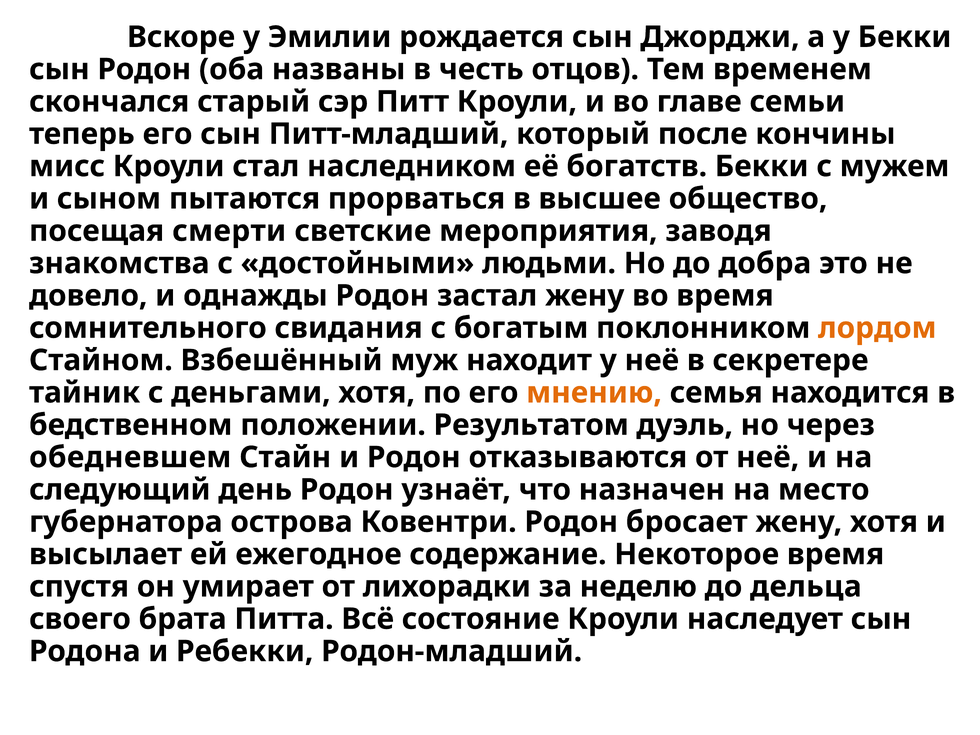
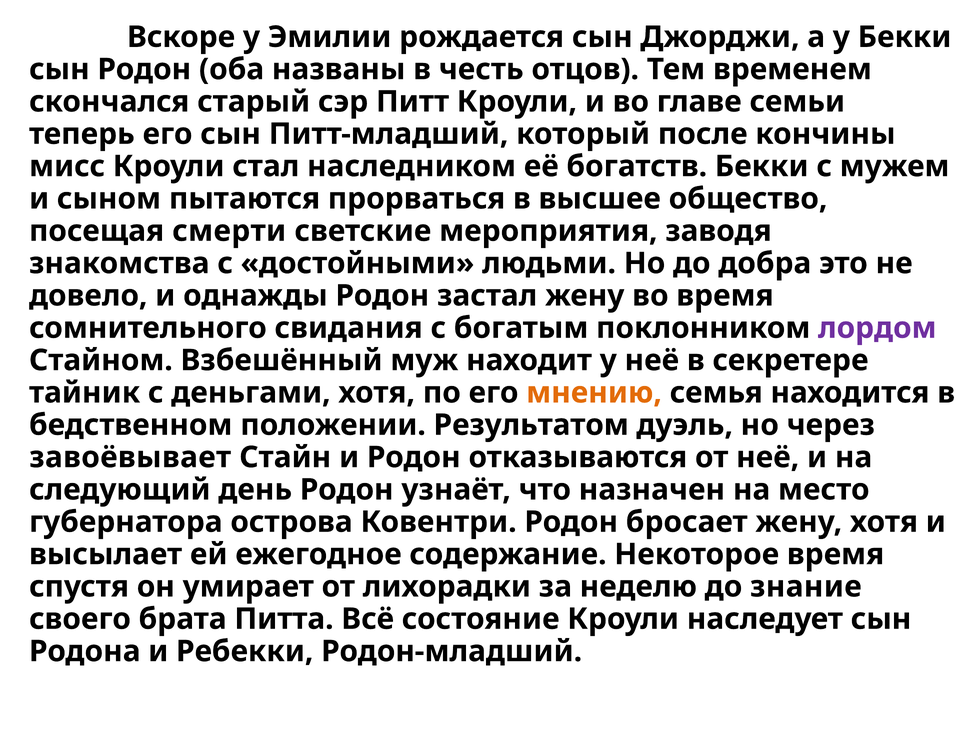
лордом colour: orange -> purple
обедневшем: обедневшем -> завоёвывает
дельца: дельца -> знание
